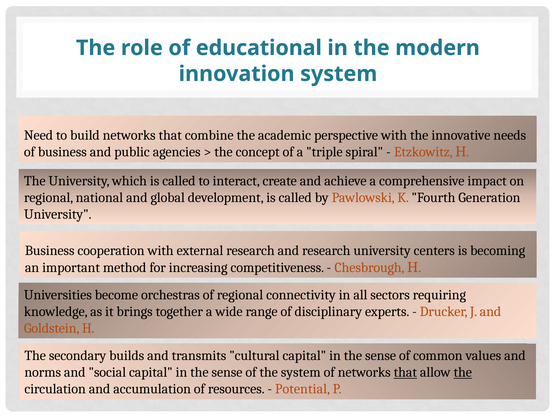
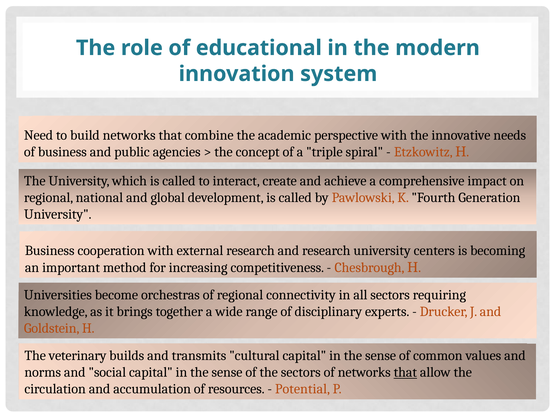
secondary: secondary -> veterinary
the system: system -> sectors
the at (463, 372) underline: present -> none
